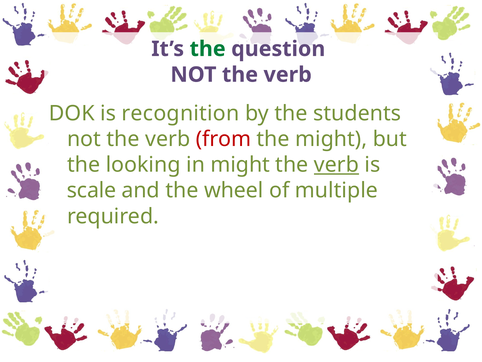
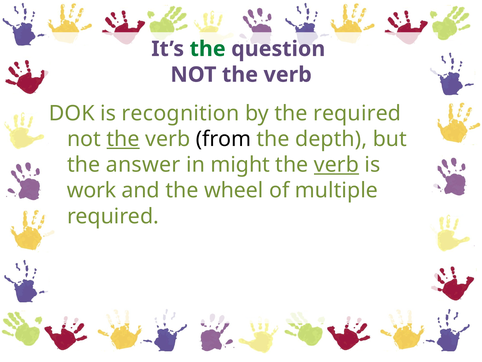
the students: students -> required
the at (123, 139) underline: none -> present
from colour: red -> black
the might: might -> depth
looking: looking -> answer
scale: scale -> work
